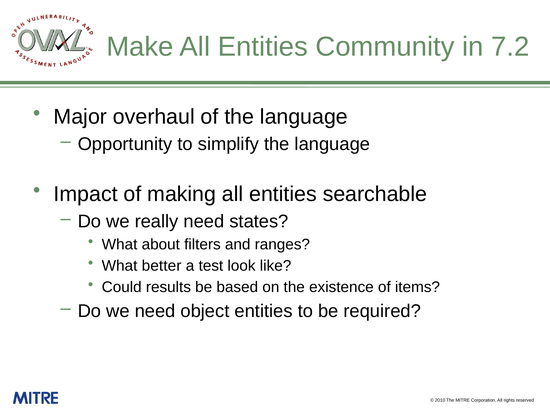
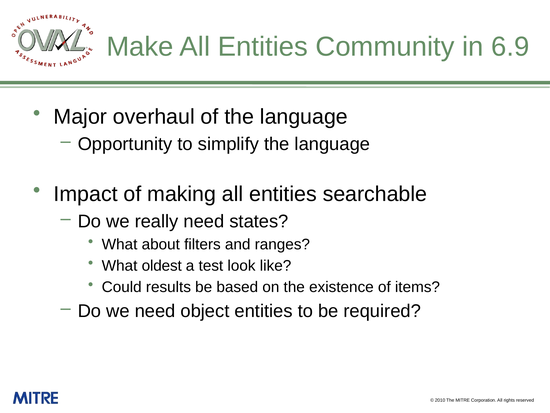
7.2: 7.2 -> 6.9
better: better -> oldest
